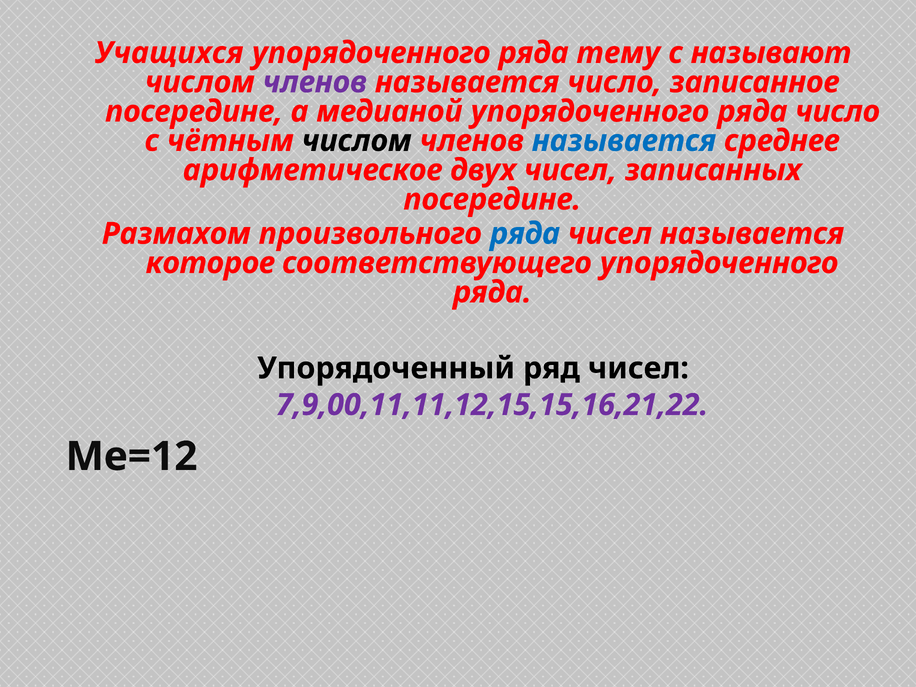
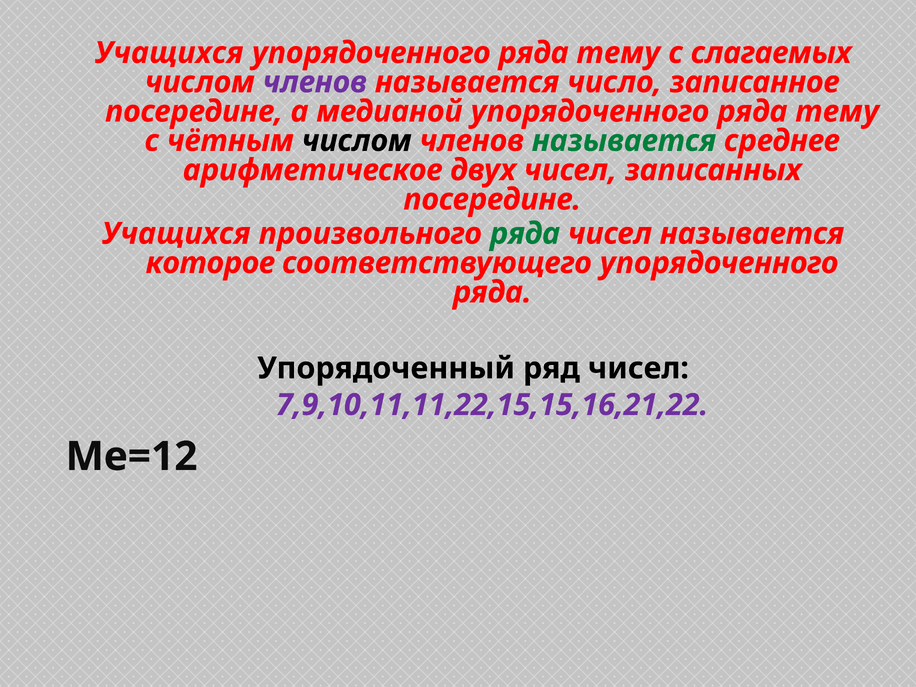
называют: называют -> слагаемых
медианой упорядоченного ряда число: число -> тему
называется at (624, 141) colour: blue -> green
Размахом at (176, 234): Размахом -> Учащихся
ряда at (525, 234) colour: blue -> green
7,9,00,11,11,12,15,15,16,21,22: 7,9,00,11,11,12,15,15,16,21,22 -> 7,9,10,11,11,22,15,15,16,21,22
